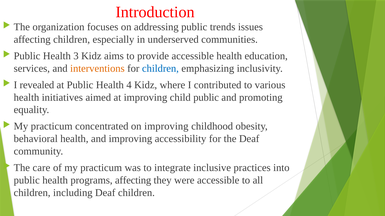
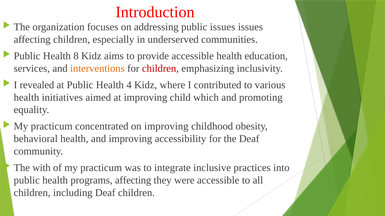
public trends: trends -> issues
3: 3 -> 8
children at (160, 69) colour: blue -> red
child public: public -> which
care: care -> with
